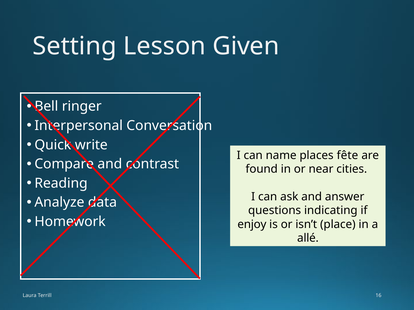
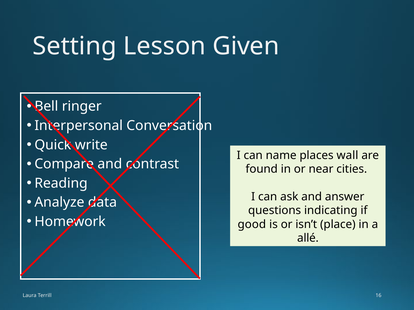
fête: fête -> wall
enjoy: enjoy -> good
